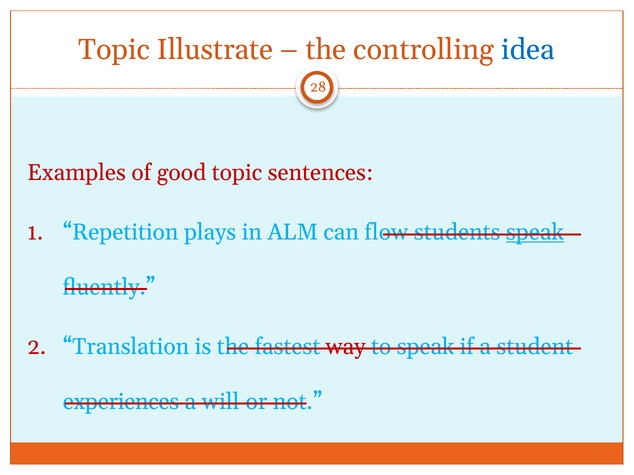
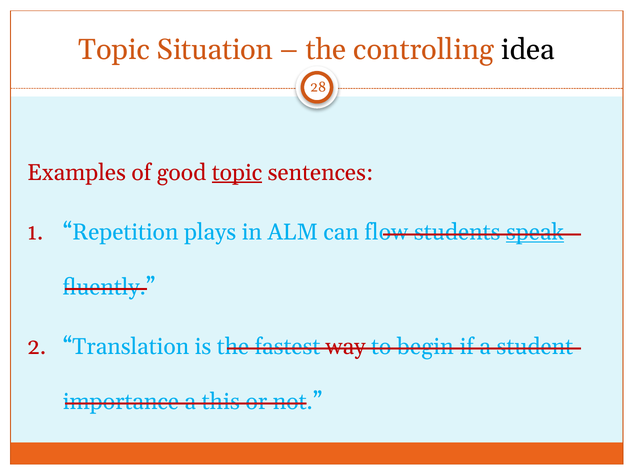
Illustrate: Illustrate -> Situation
idea colour: blue -> black
topic at (237, 173) underline: none -> present
to speak: speak -> begin
experiences: experiences -> importance
will: will -> this
